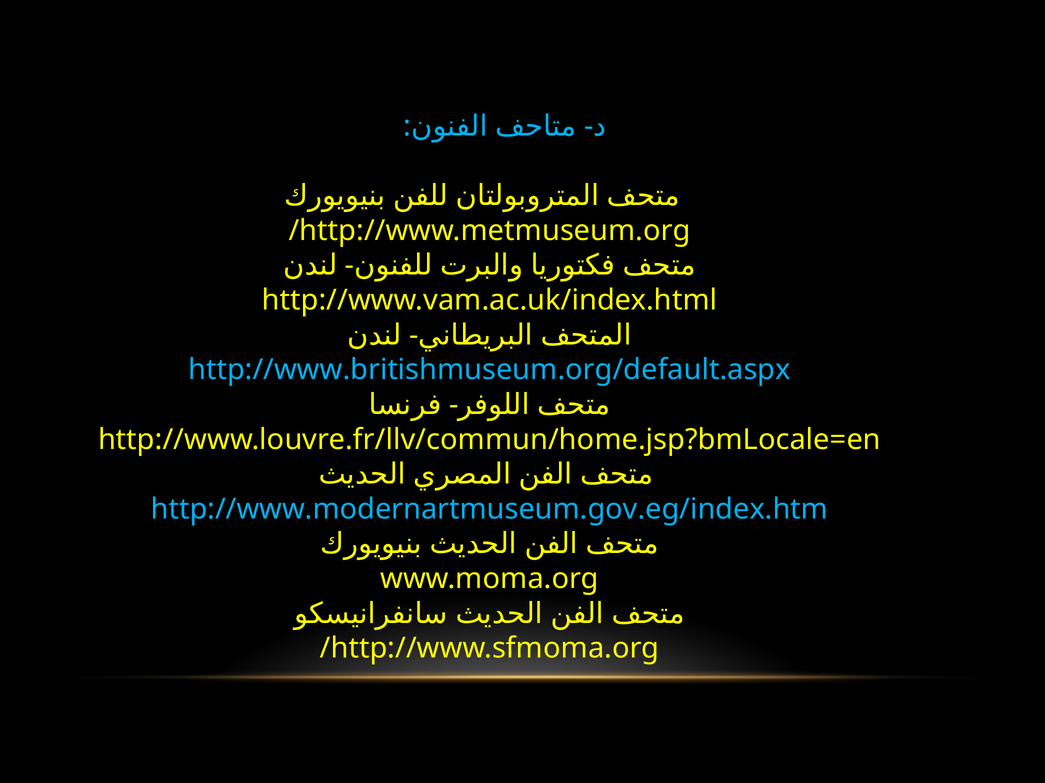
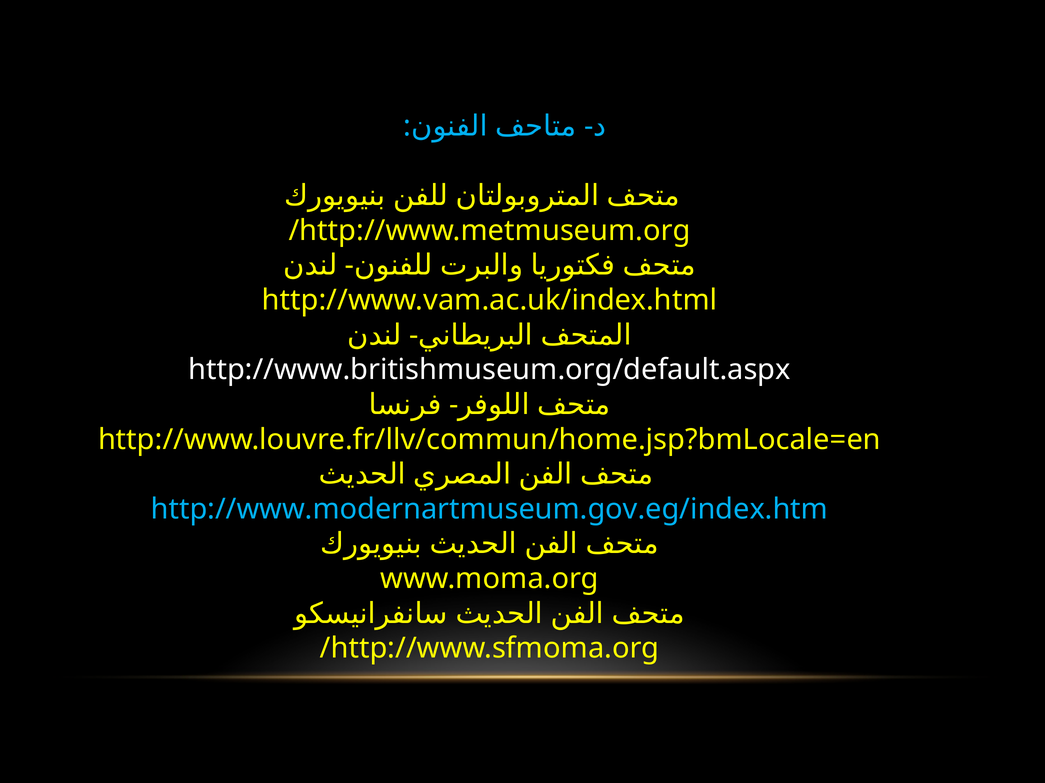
http://www.britishmuseum.org/default.aspx colour: light blue -> white
